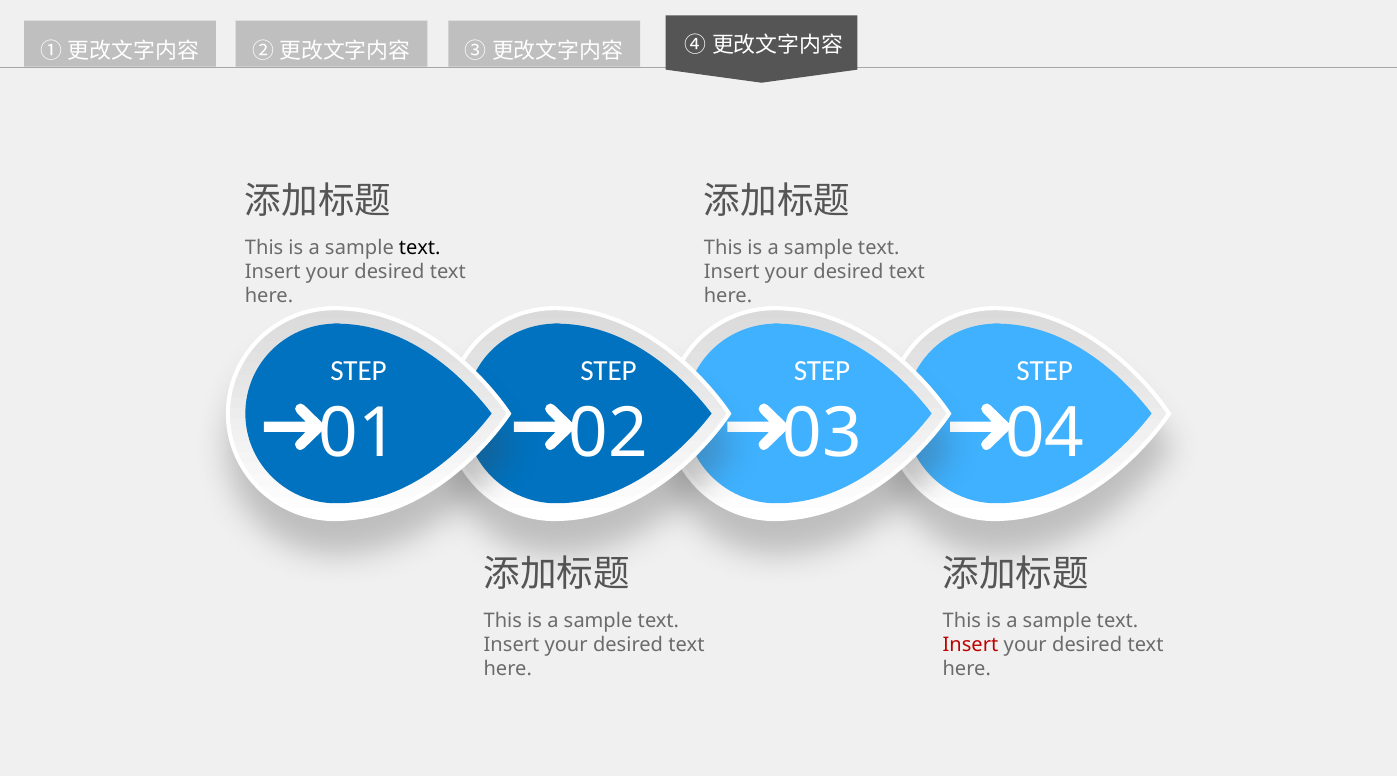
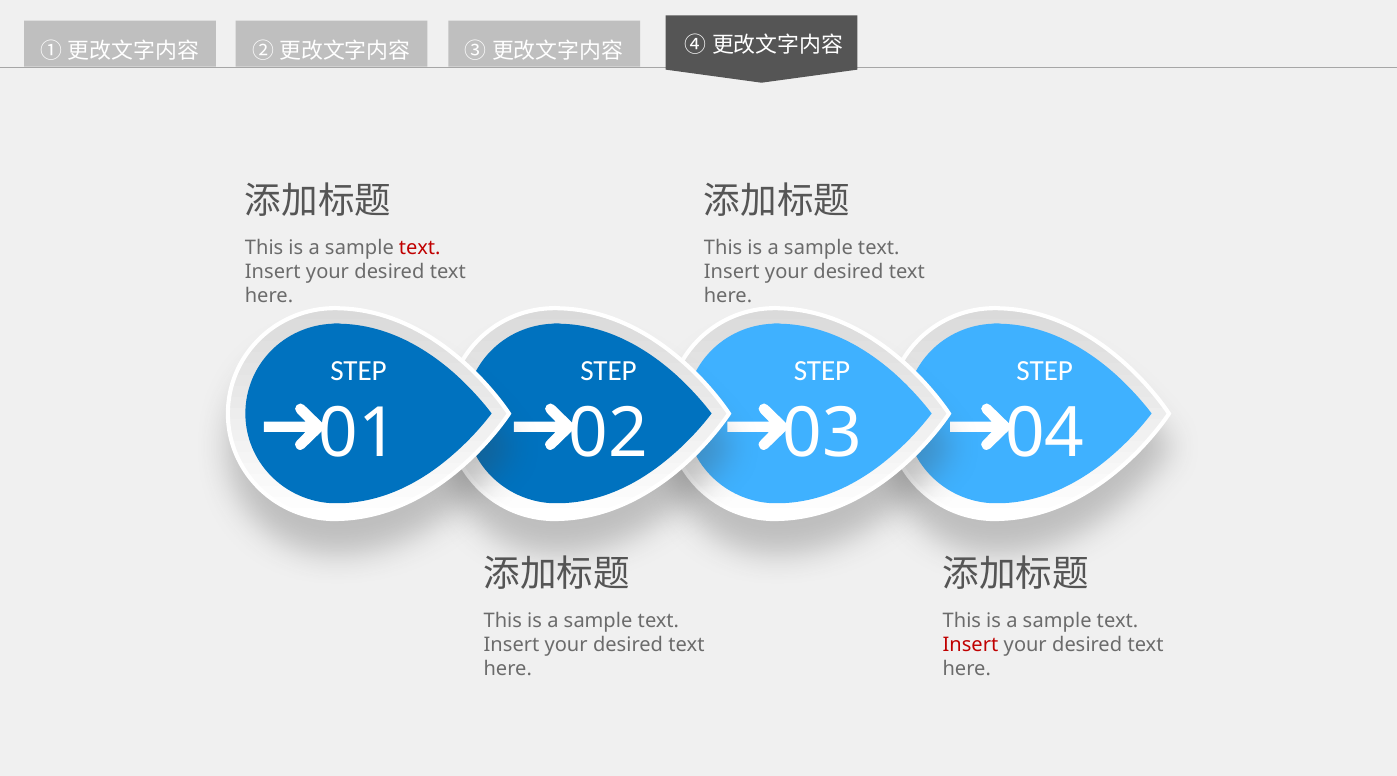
text at (420, 248) colour: black -> red
